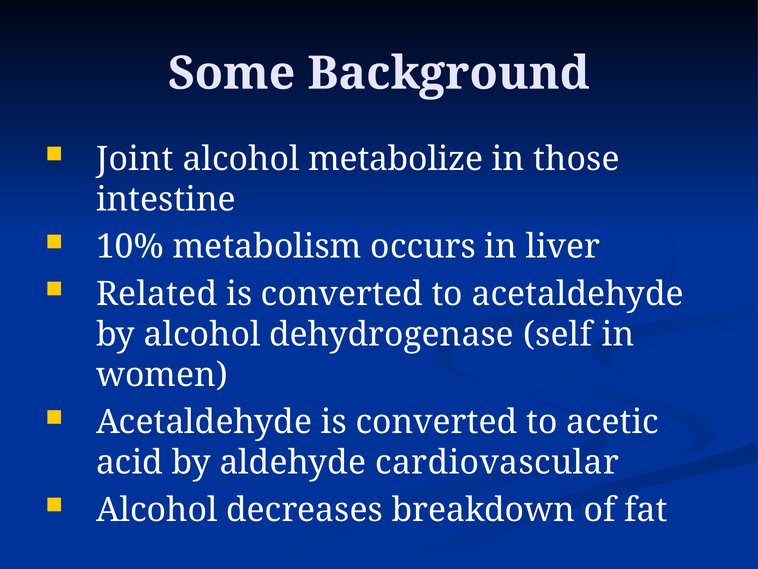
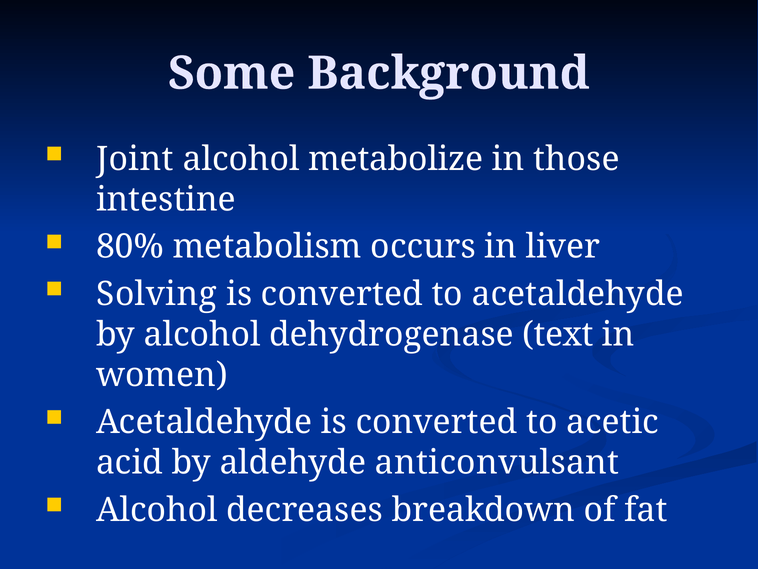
10%: 10% -> 80%
Related: Related -> Solving
self: self -> text
cardiovascular: cardiovascular -> anticonvulsant
